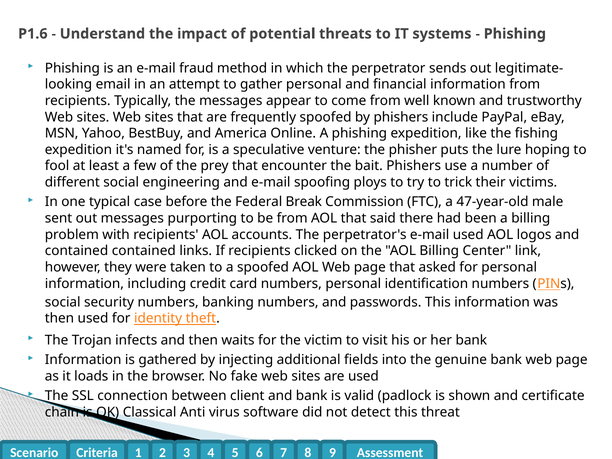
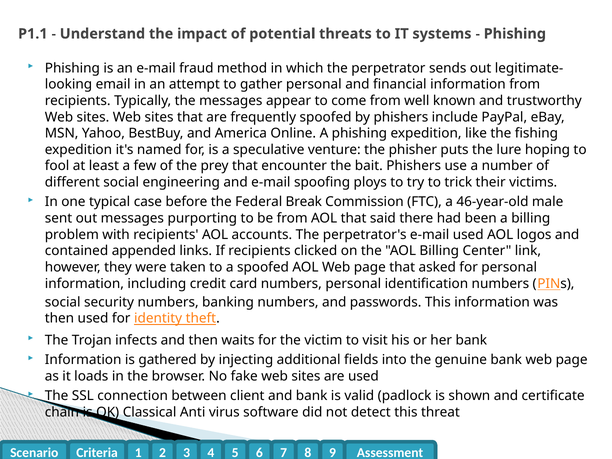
P1.6: P1.6 -> P1.1
47-year-old: 47-year-old -> 46-year-old
contained contained: contained -> appended
